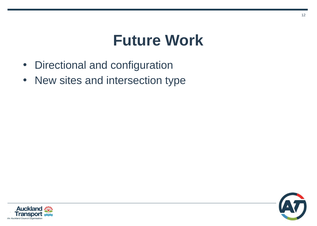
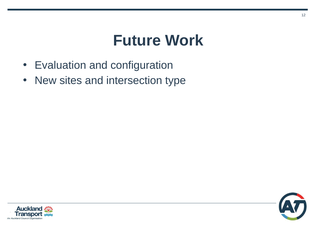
Directional: Directional -> Evaluation
